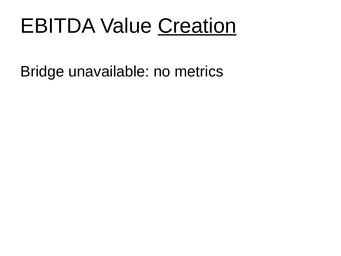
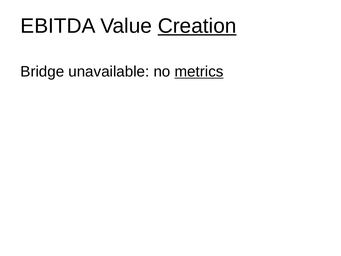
metrics underline: none -> present
